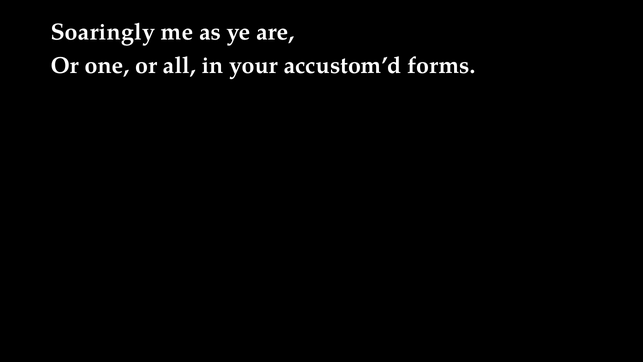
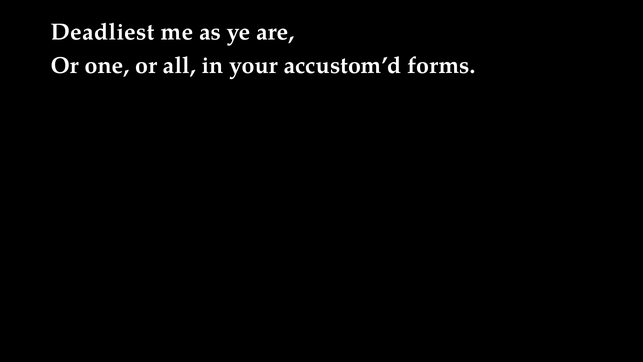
Soaringly: Soaringly -> Deadliest
